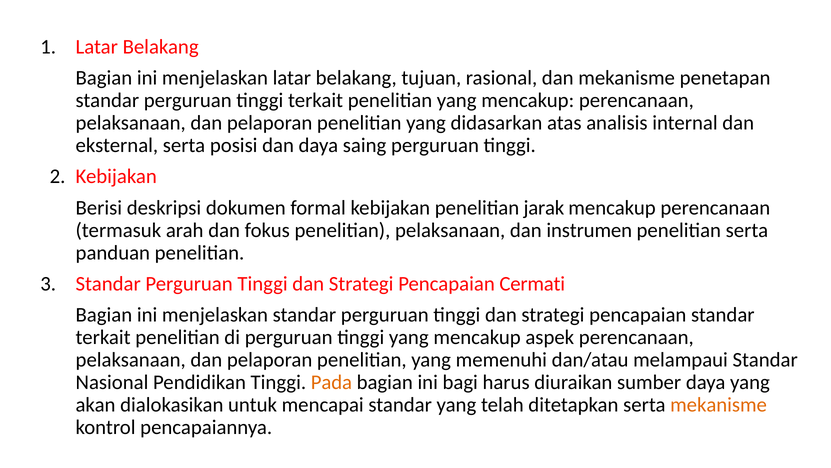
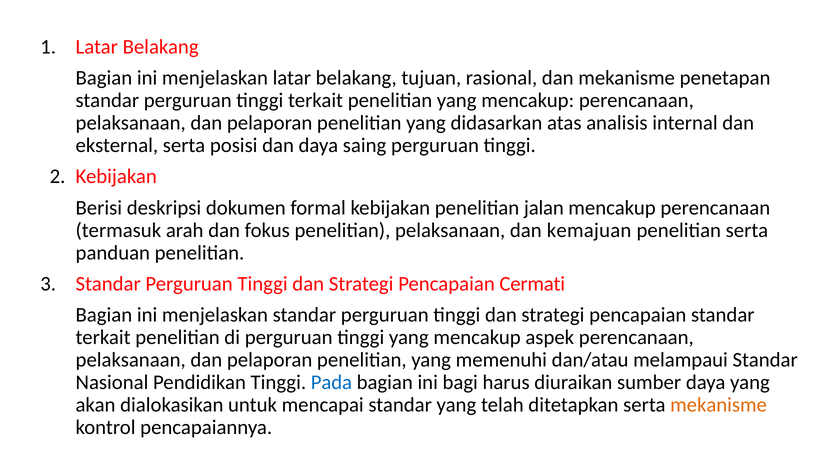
jarak: jarak -> jalan
instrumen: instrumen -> kemajuan
Pada colour: orange -> blue
